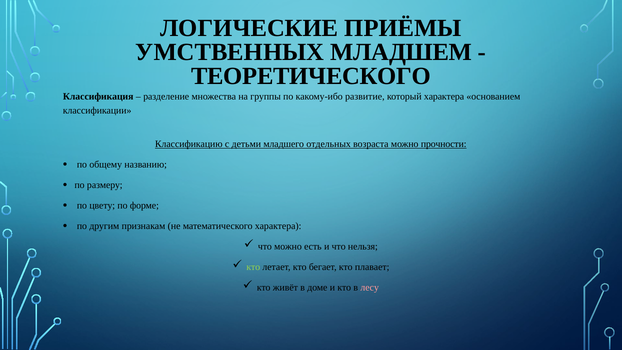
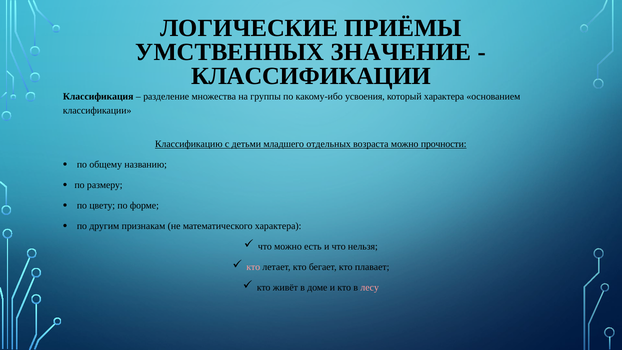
МЛАДШЕМ: МЛАДШЕМ -> ЗНАЧЕНИЕ
ТЕОРЕТИЧЕСКОГО at (311, 76): ТЕОРЕТИЧЕСКОГО -> КЛАССИФИКАЦИИ
развитие: развитие -> усвоения
кто at (253, 267) colour: light green -> pink
